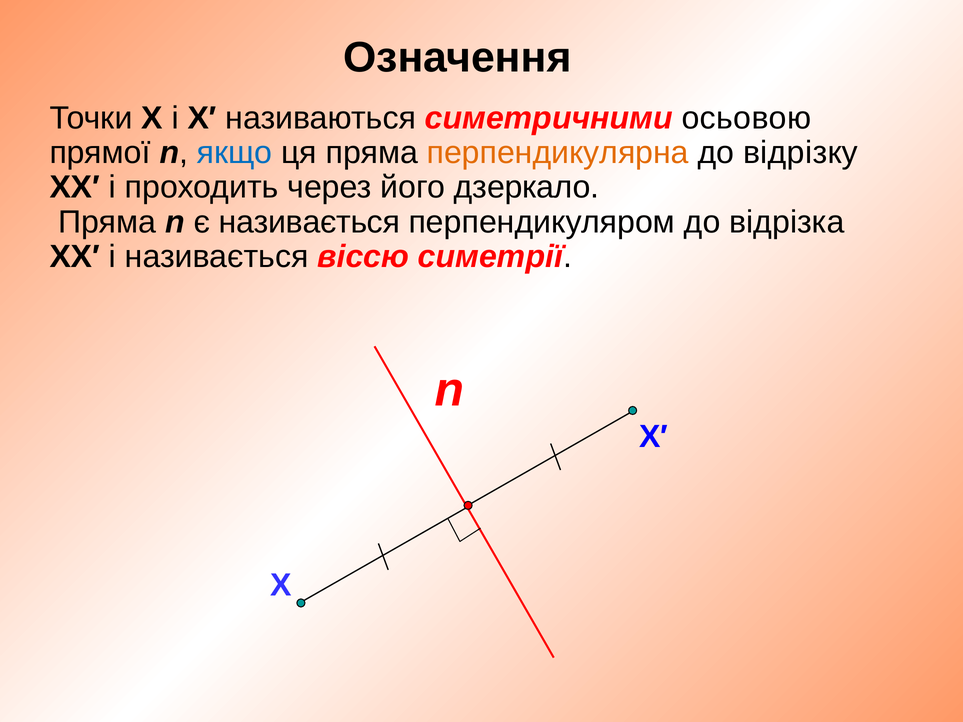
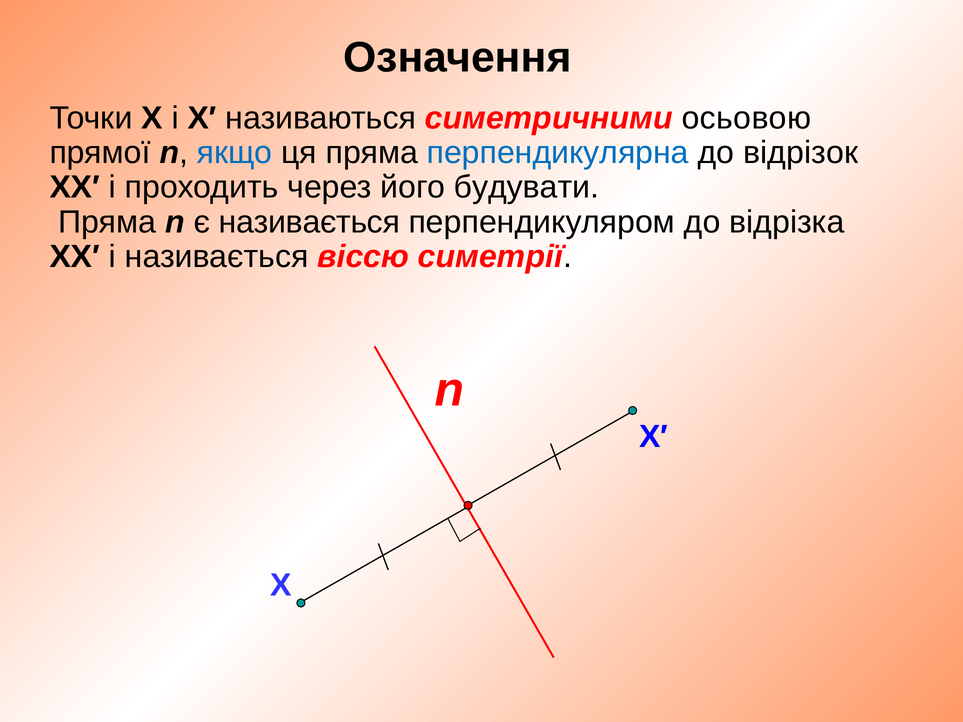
перпендикулярна colour: orange -> blue
відрізку: відрізку -> відрізок
дзеркало: дзеркало -> будувати
